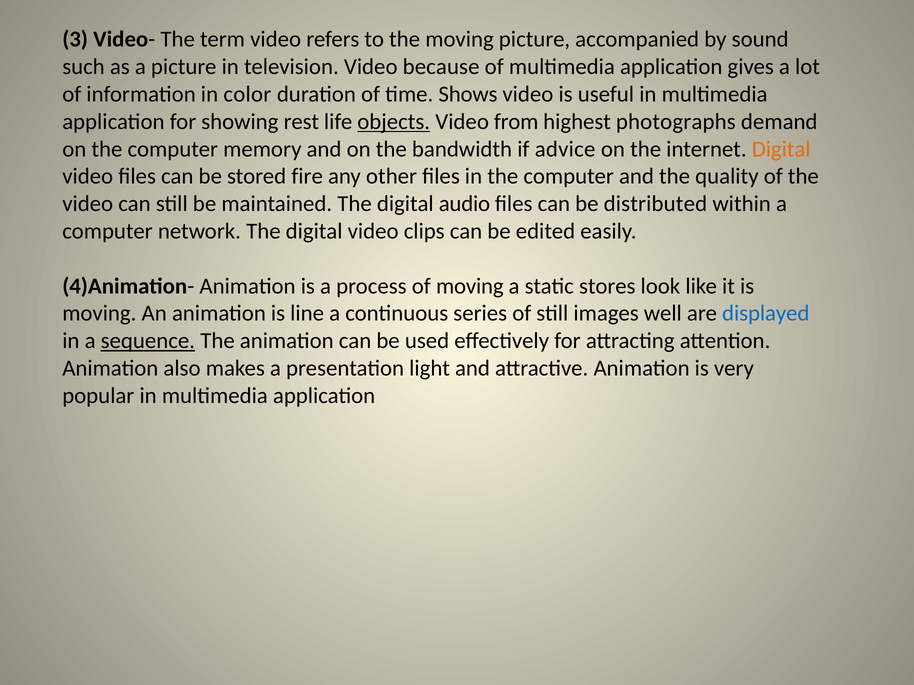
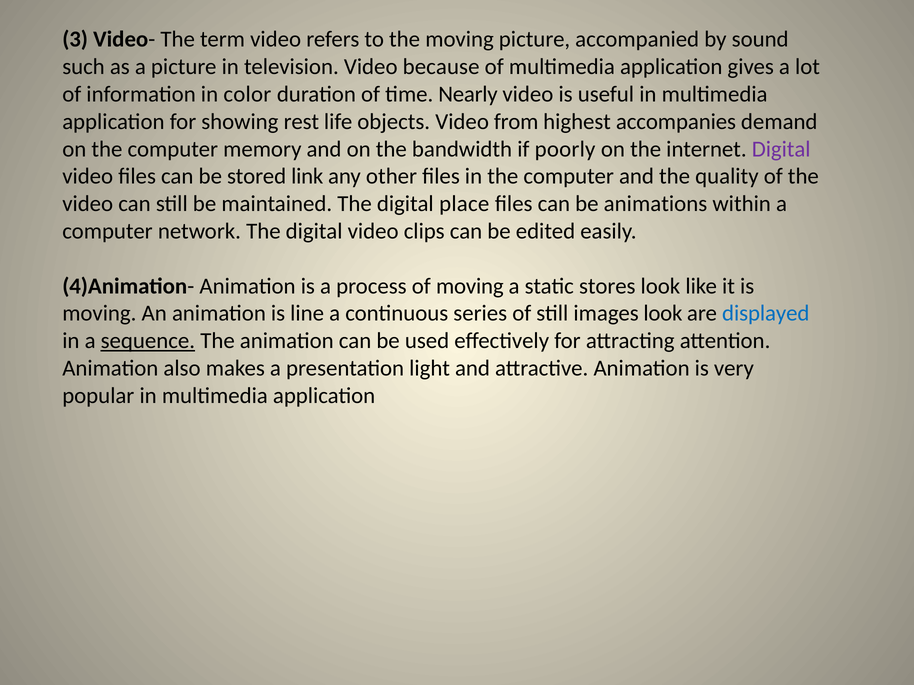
Shows: Shows -> Nearly
objects underline: present -> none
photographs: photographs -> accompanies
advice: advice -> poorly
Digital at (781, 149) colour: orange -> purple
fire: fire -> link
audio: audio -> place
distributed: distributed -> animations
images well: well -> look
